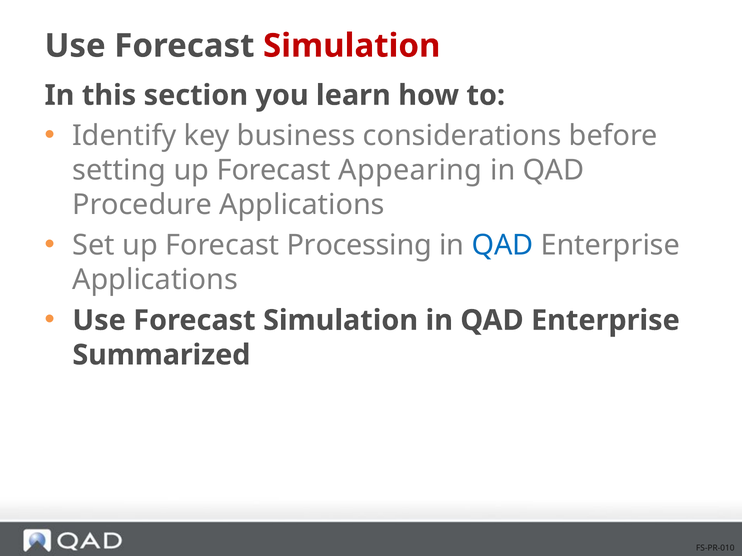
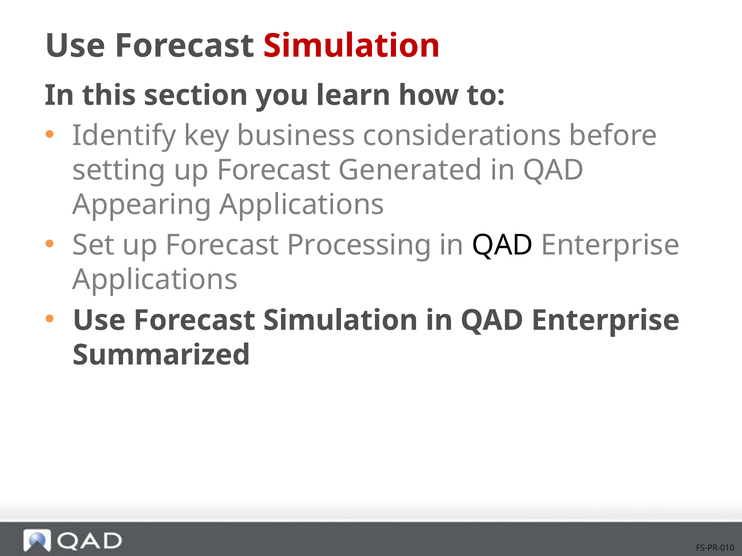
Appearing: Appearing -> Generated
Procedure: Procedure -> Appearing
QAD at (502, 246) colour: blue -> black
